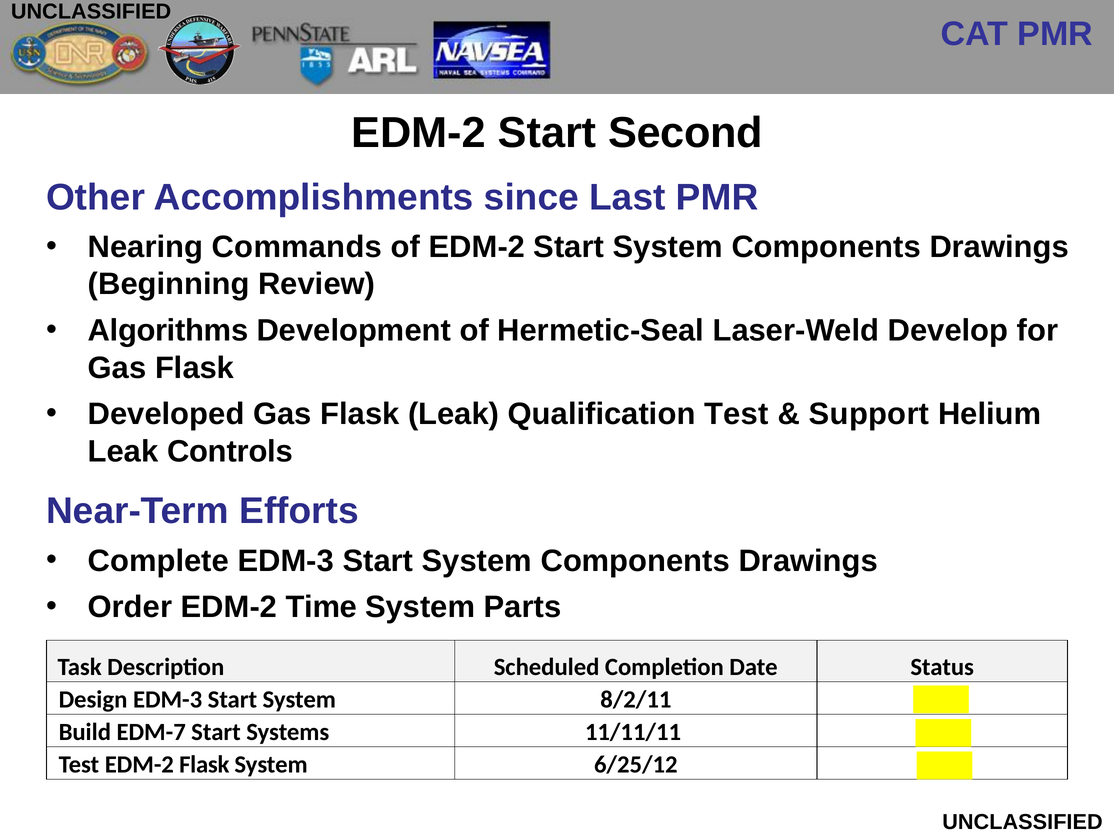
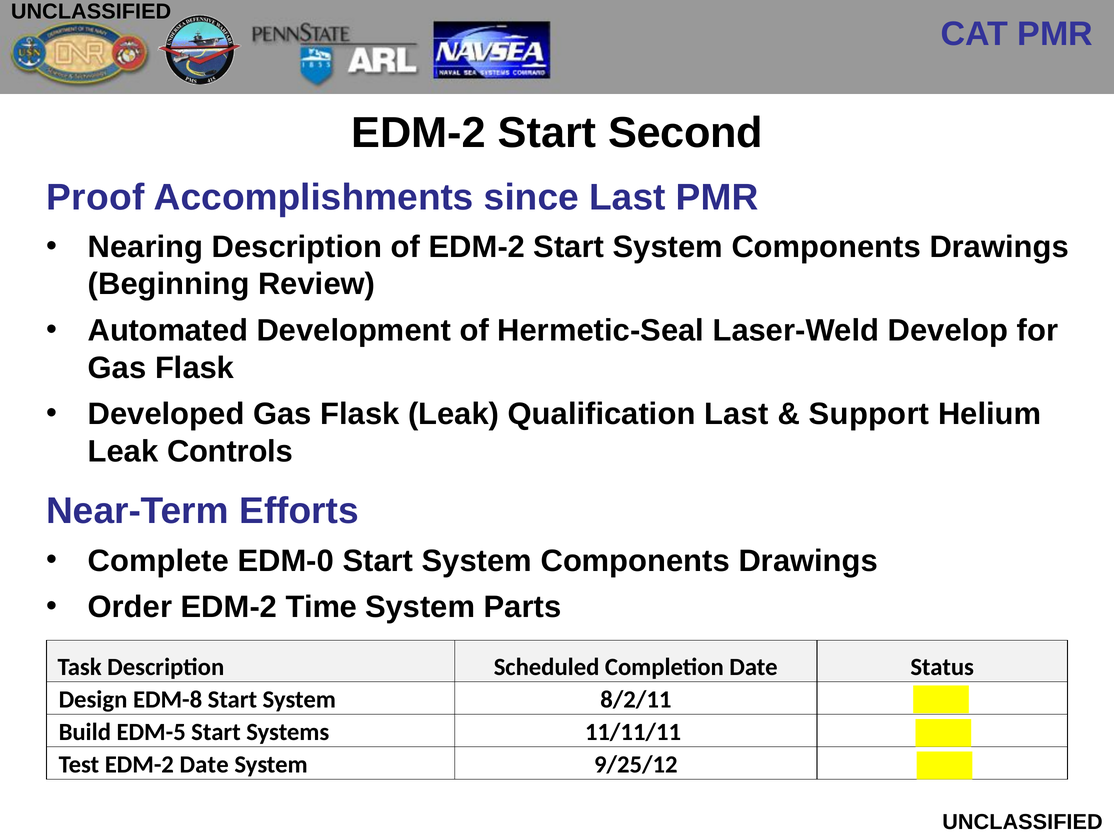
Other: Other -> Proof
Nearing Commands: Commands -> Description
Algorithms: Algorithms -> Automated
Qualification Test: Test -> Last
Complete EDM-3: EDM-3 -> EDM-0
Design EDM-3: EDM-3 -> EDM-8
EDM-7: EDM-7 -> EDM-5
EDM-2 Flask: Flask -> Date
6/25/12: 6/25/12 -> 9/25/12
